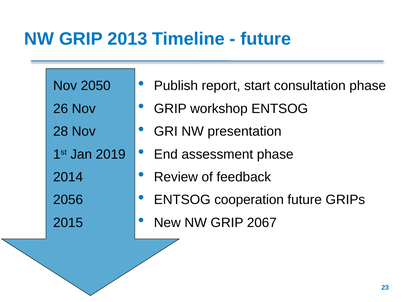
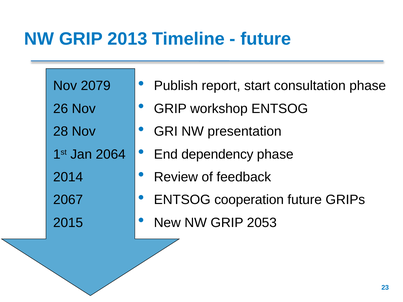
2050: 2050 -> 2079
assessment: assessment -> dependency
2019: 2019 -> 2064
2056: 2056 -> 2067
2067: 2067 -> 2053
